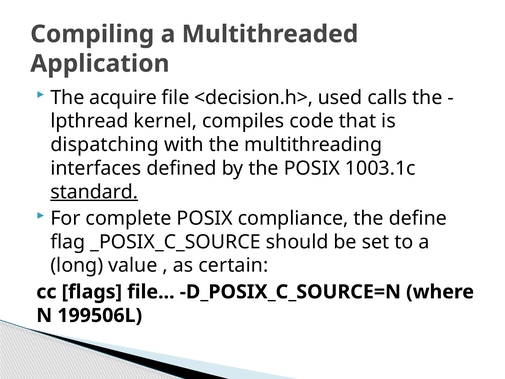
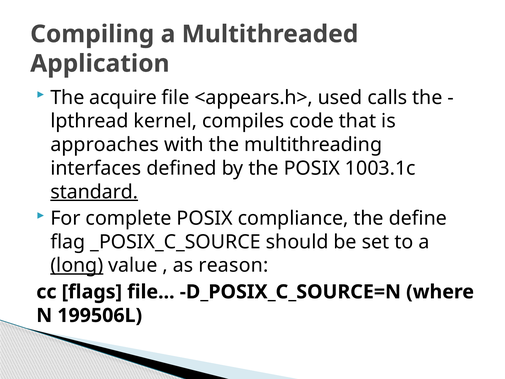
<decision.h>: <decision.h> -> <appears.h>
dispatching: dispatching -> approaches
long underline: none -> present
certain: certain -> reason
